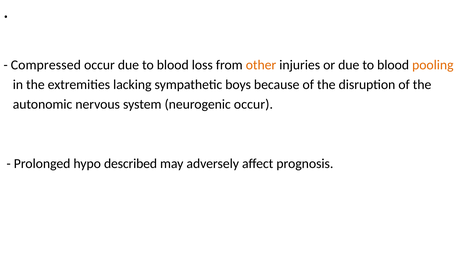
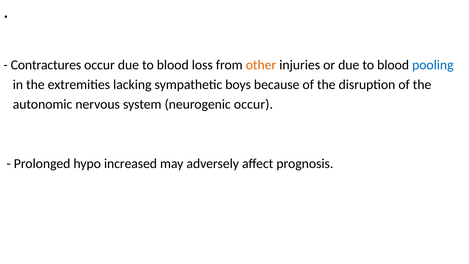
Compressed: Compressed -> Contractures
pooling colour: orange -> blue
described: described -> increased
